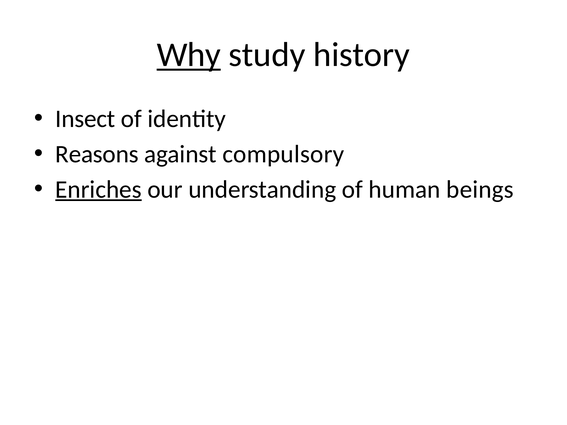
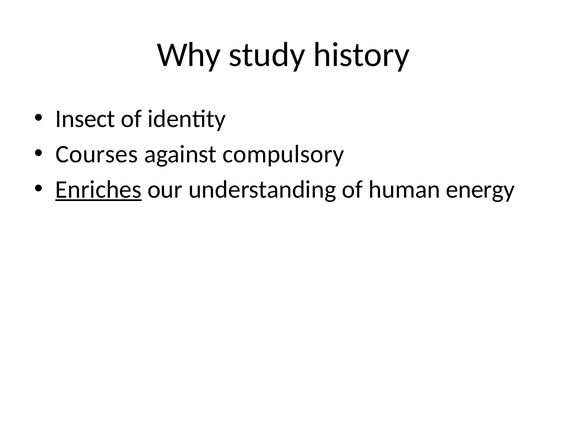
Why underline: present -> none
Reasons: Reasons -> Courses
beings: beings -> energy
